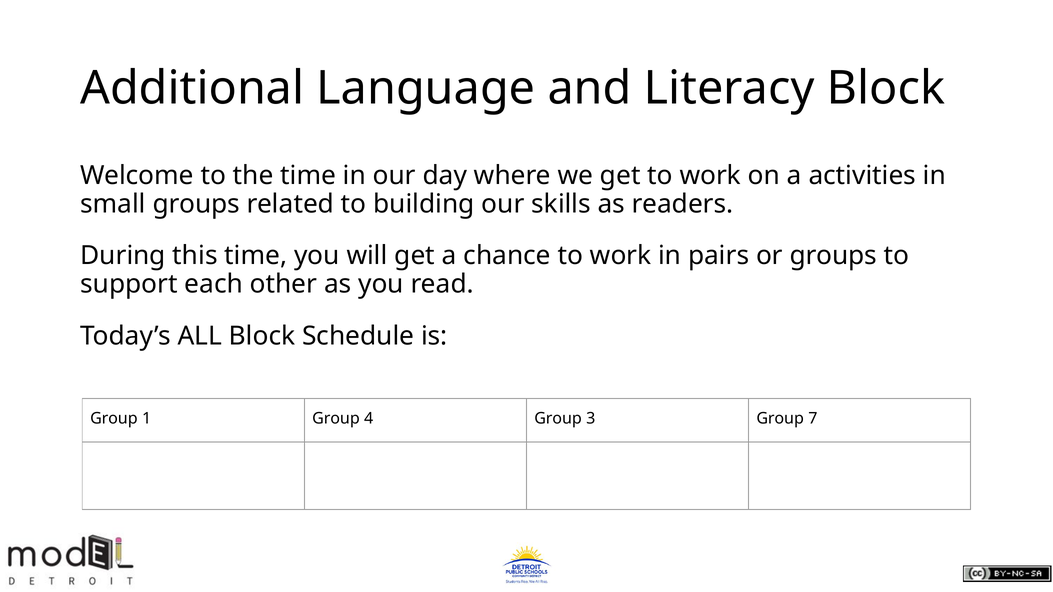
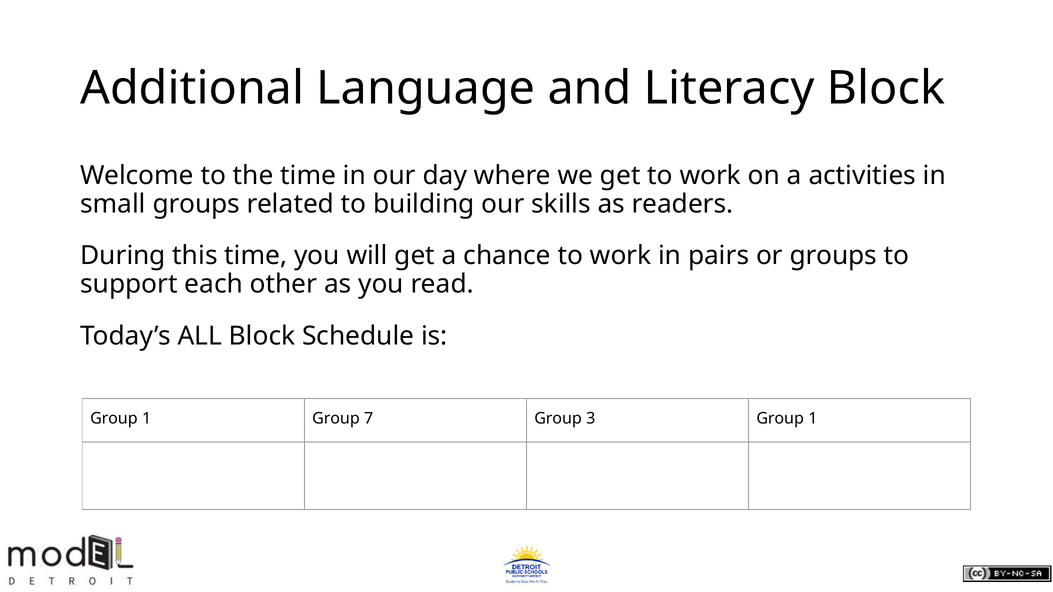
4: 4 -> 7
3 Group 7: 7 -> 1
